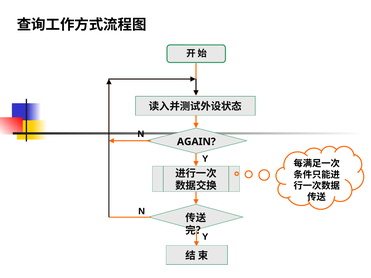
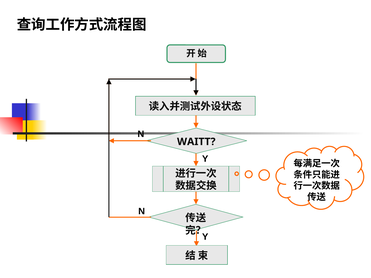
AGAIN: AGAIN -> WAITT
